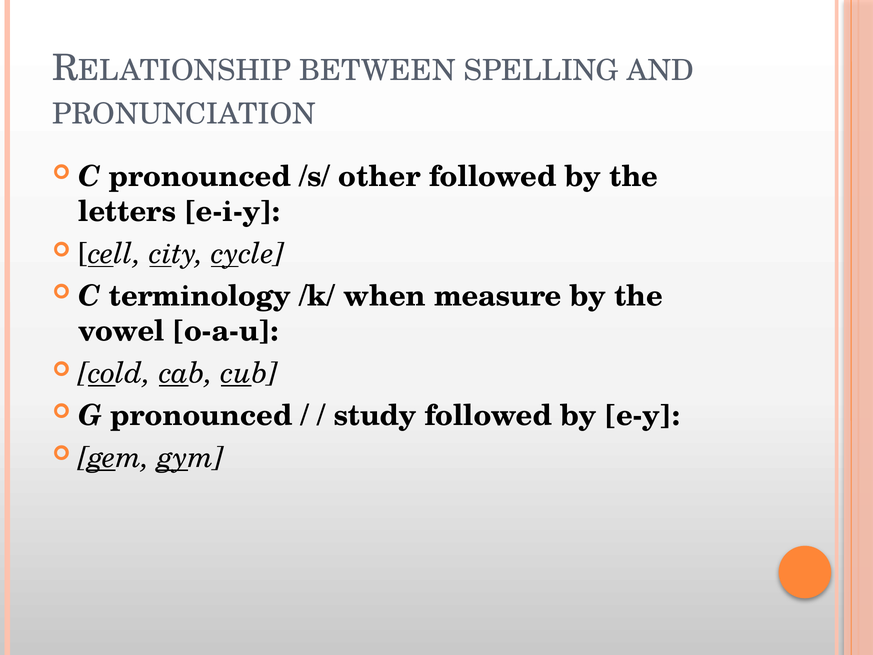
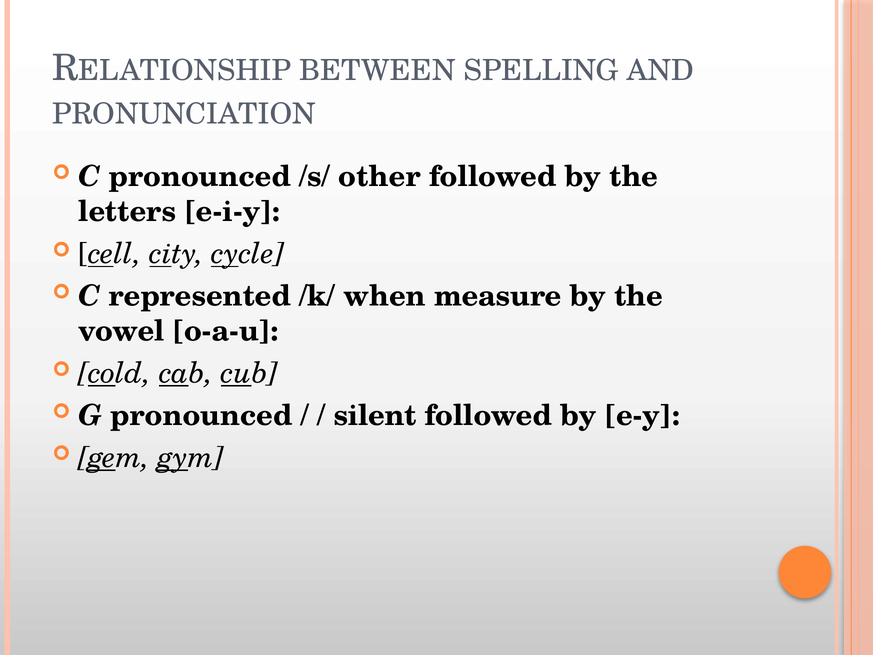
terminology: terminology -> represented
study: study -> silent
